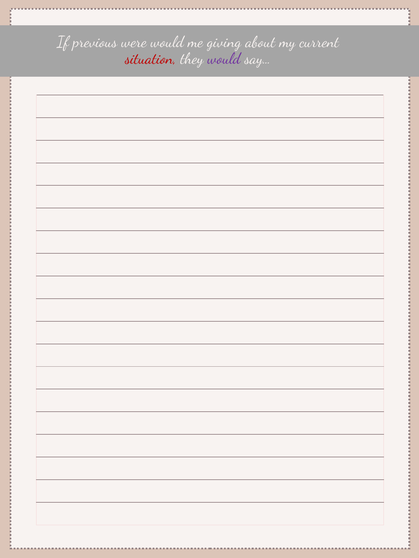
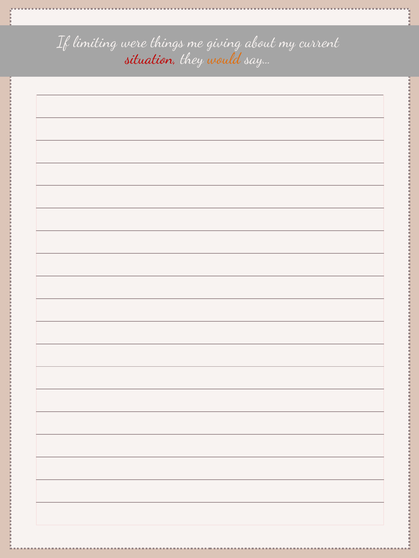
previous: previous -> limiting
were would: would -> things
would at (224, 58) colour: purple -> orange
